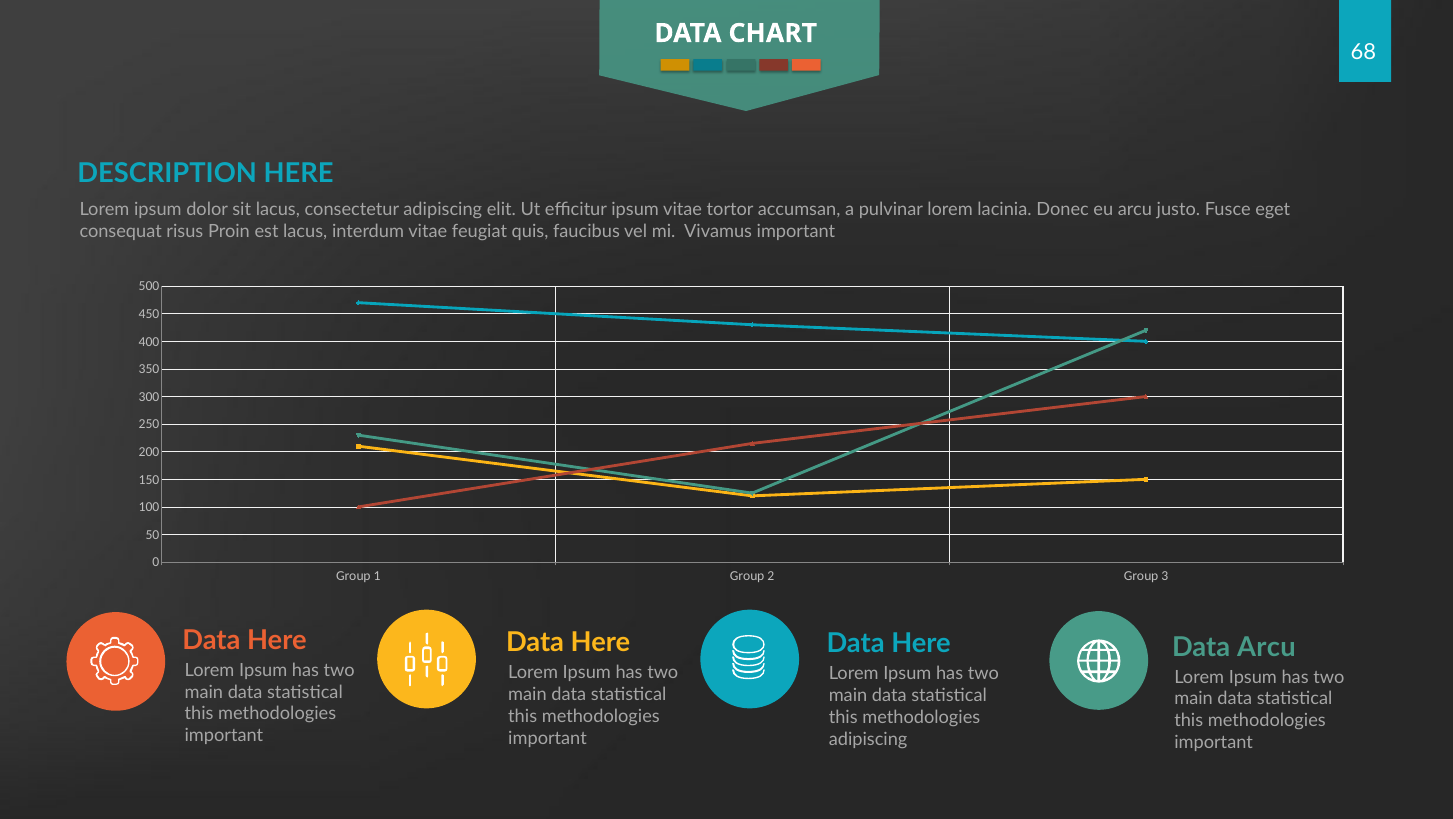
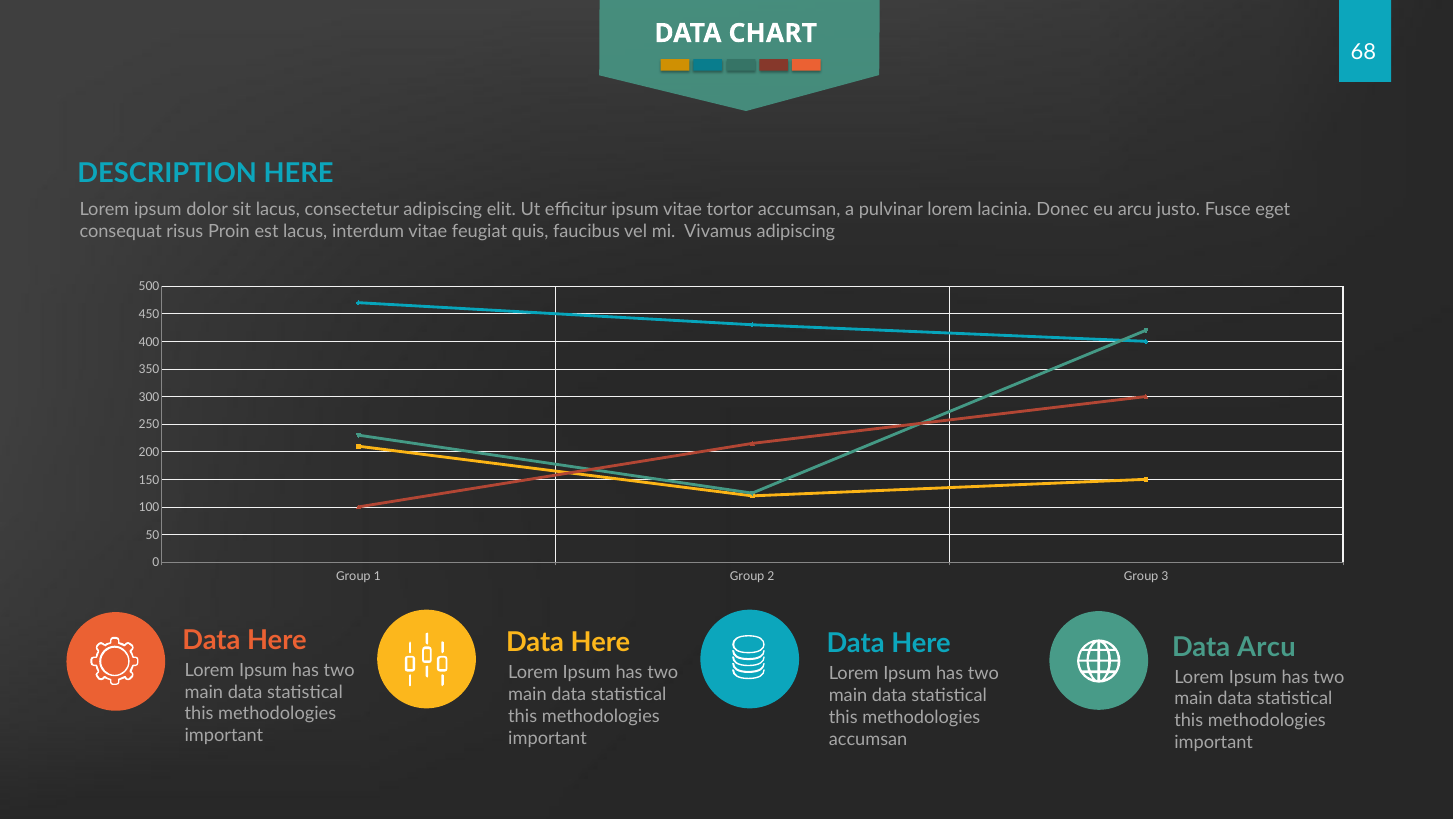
Vivamus important: important -> adipiscing
adipiscing at (868, 739): adipiscing -> accumsan
